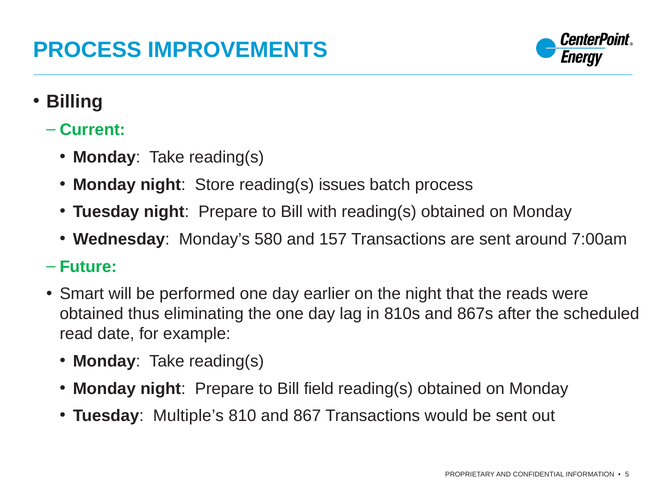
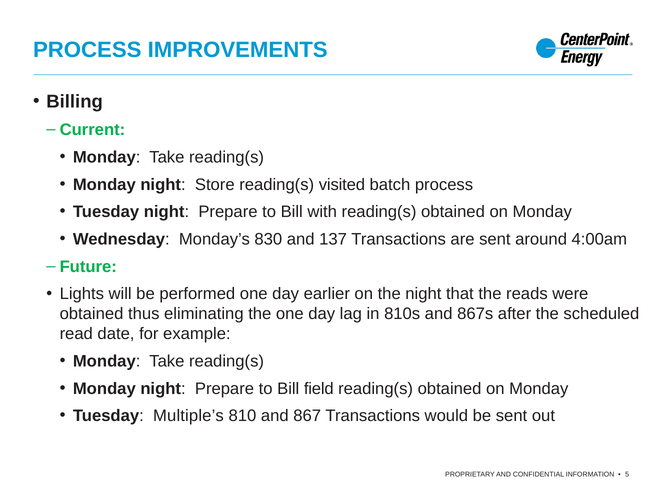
issues: issues -> visited
580: 580 -> 830
157: 157 -> 137
7:00am: 7:00am -> 4:00am
Smart: Smart -> Lights
